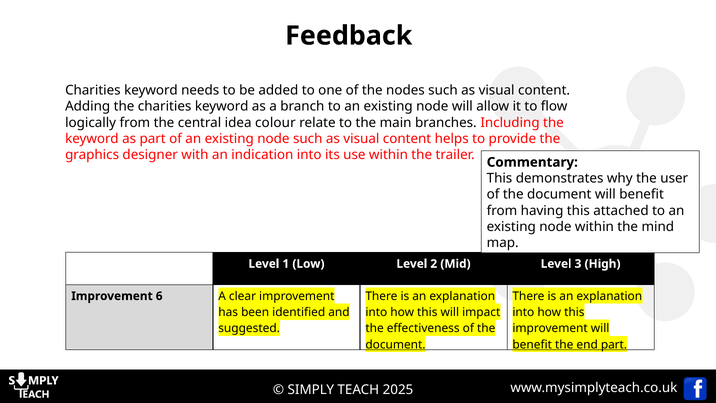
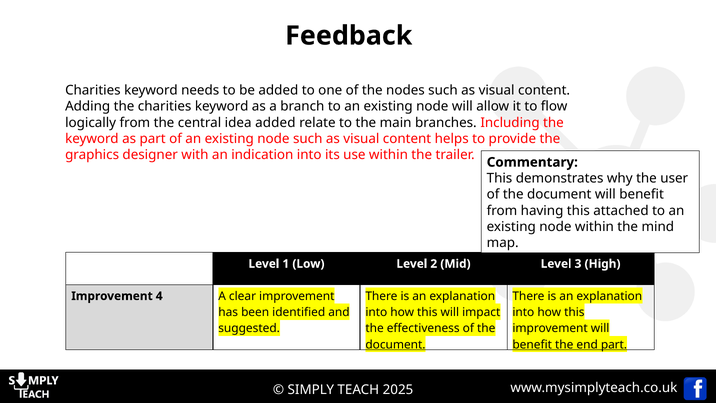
idea colour: colour -> added
6: 6 -> 4
